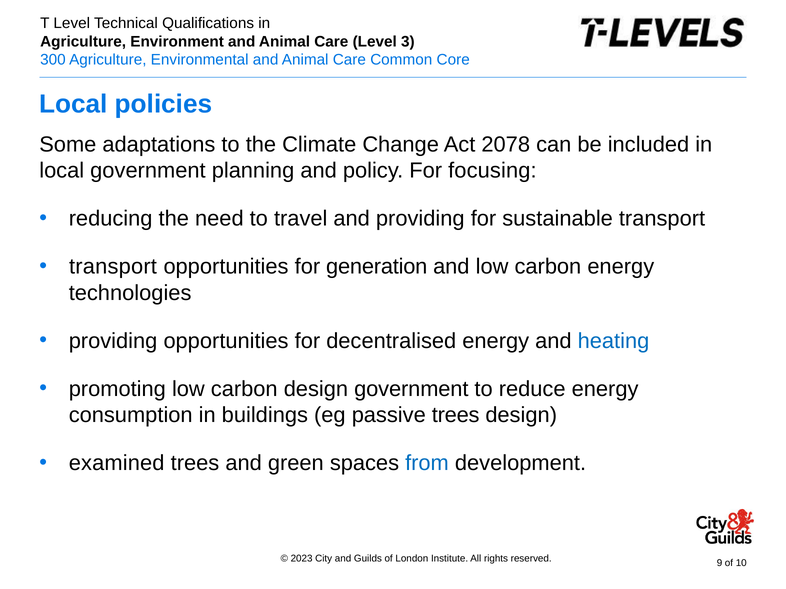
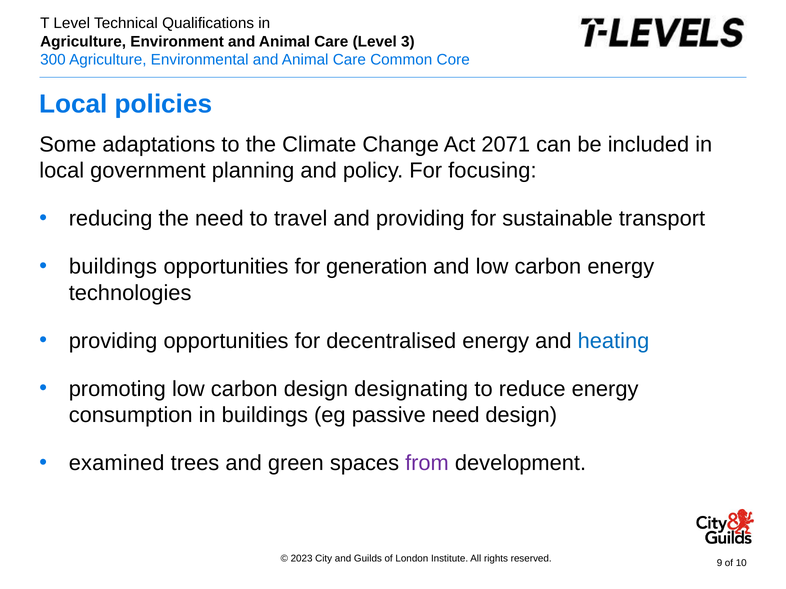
2078: 2078 -> 2071
transport at (113, 267): transport -> buildings
design government: government -> designating
passive trees: trees -> need
from colour: blue -> purple
